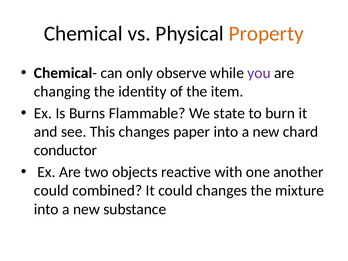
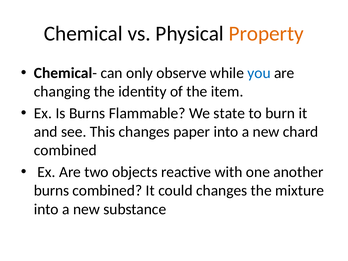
you colour: purple -> blue
conductor at (65, 150): conductor -> combined
could at (51, 191): could -> burns
